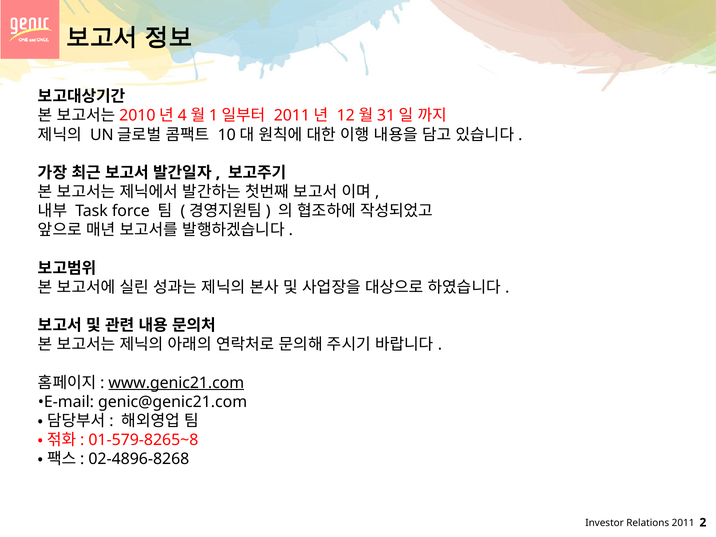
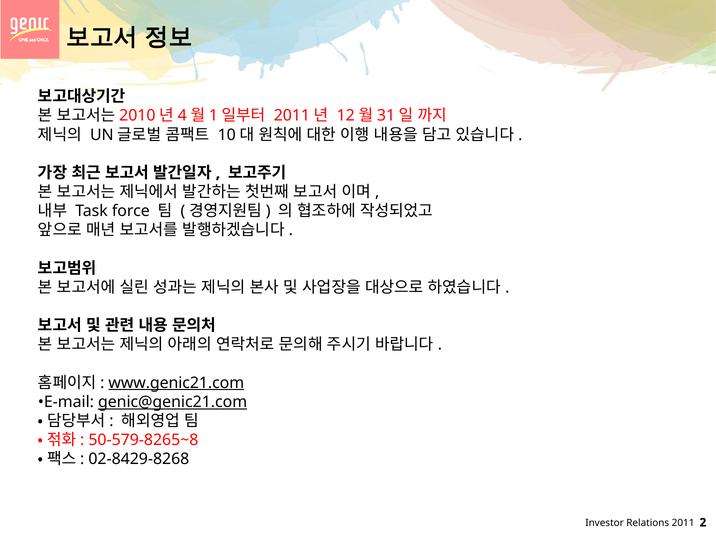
genic@genic21.com underline: none -> present
01-579-8265~8: 01-579-8265~8 -> 50-579-8265~8
02-4896-8268: 02-4896-8268 -> 02-8429-8268
